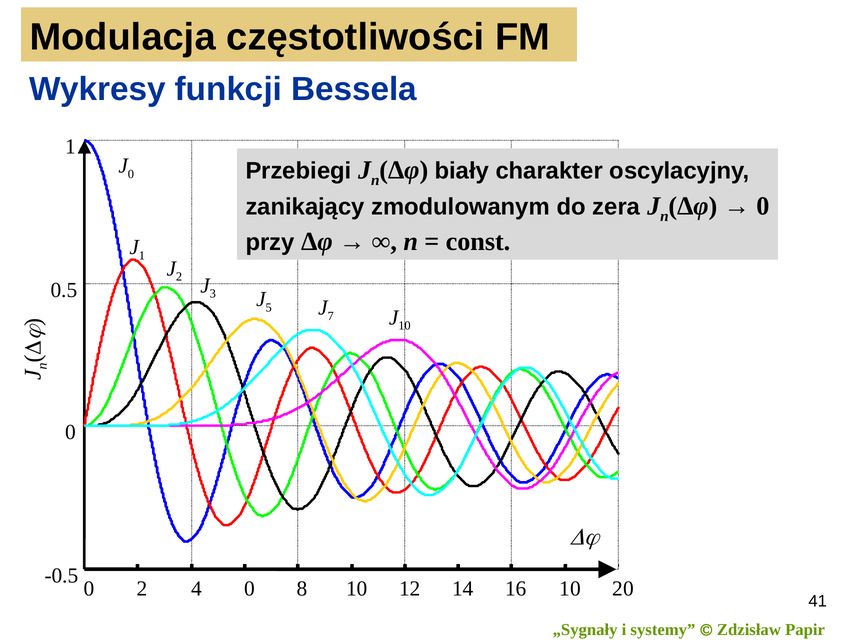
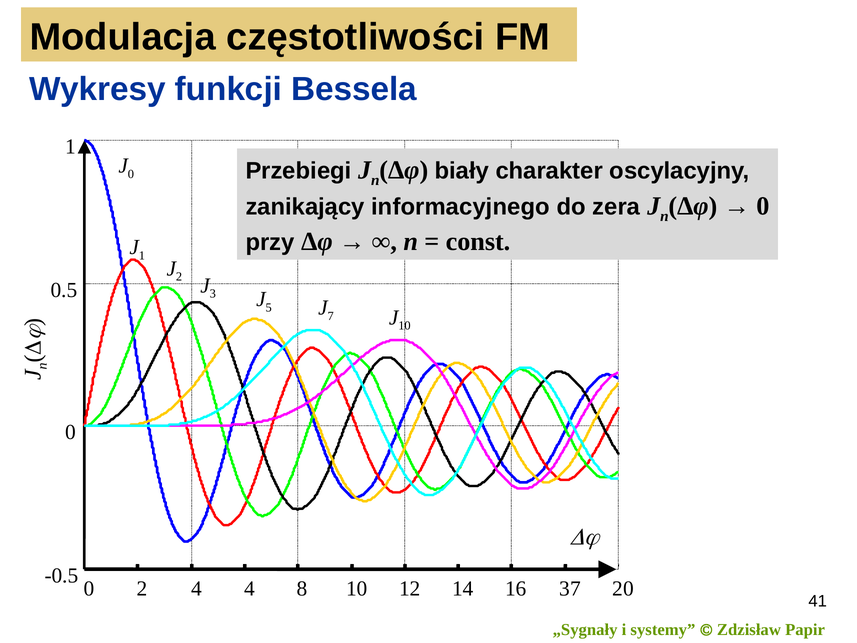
zmodulowanym: zmodulowanym -> informacyjnego
4 0: 0 -> 4
16 10: 10 -> 37
